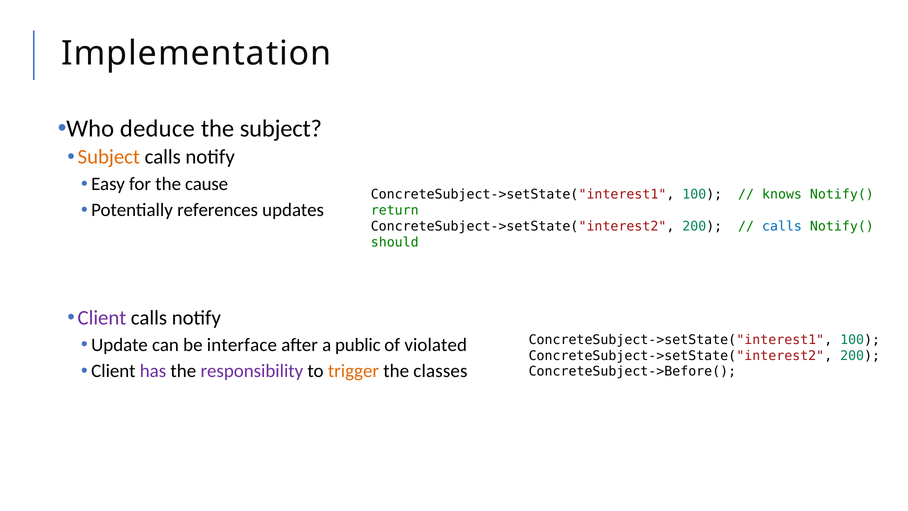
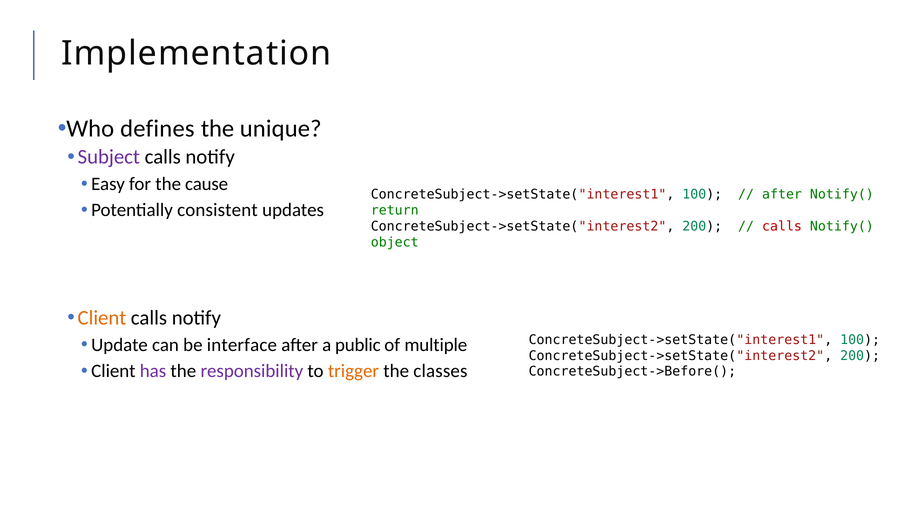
deduce: deduce -> defines
the subject: subject -> unique
Subject at (109, 157) colour: orange -> purple
knows at (782, 194): knows -> after
references: references -> consistent
calls at (782, 226) colour: blue -> red
should: should -> object
Client at (102, 318) colour: purple -> orange
violated: violated -> multiple
